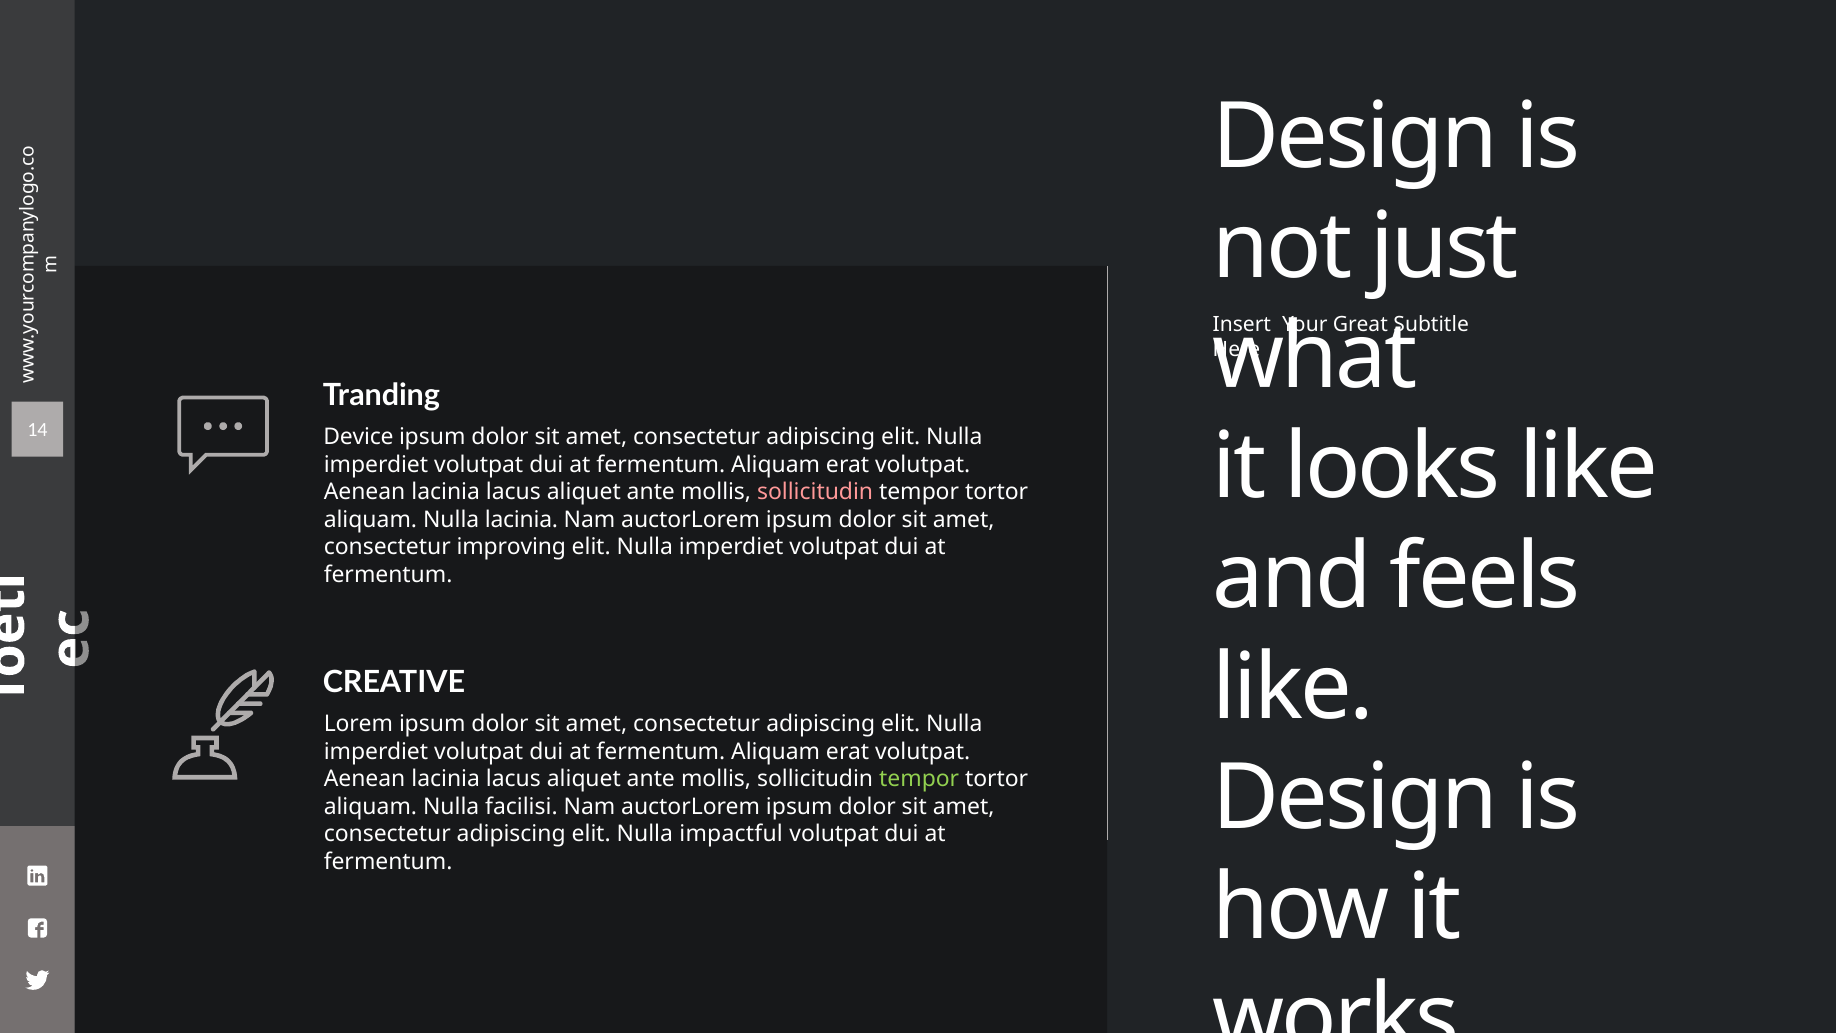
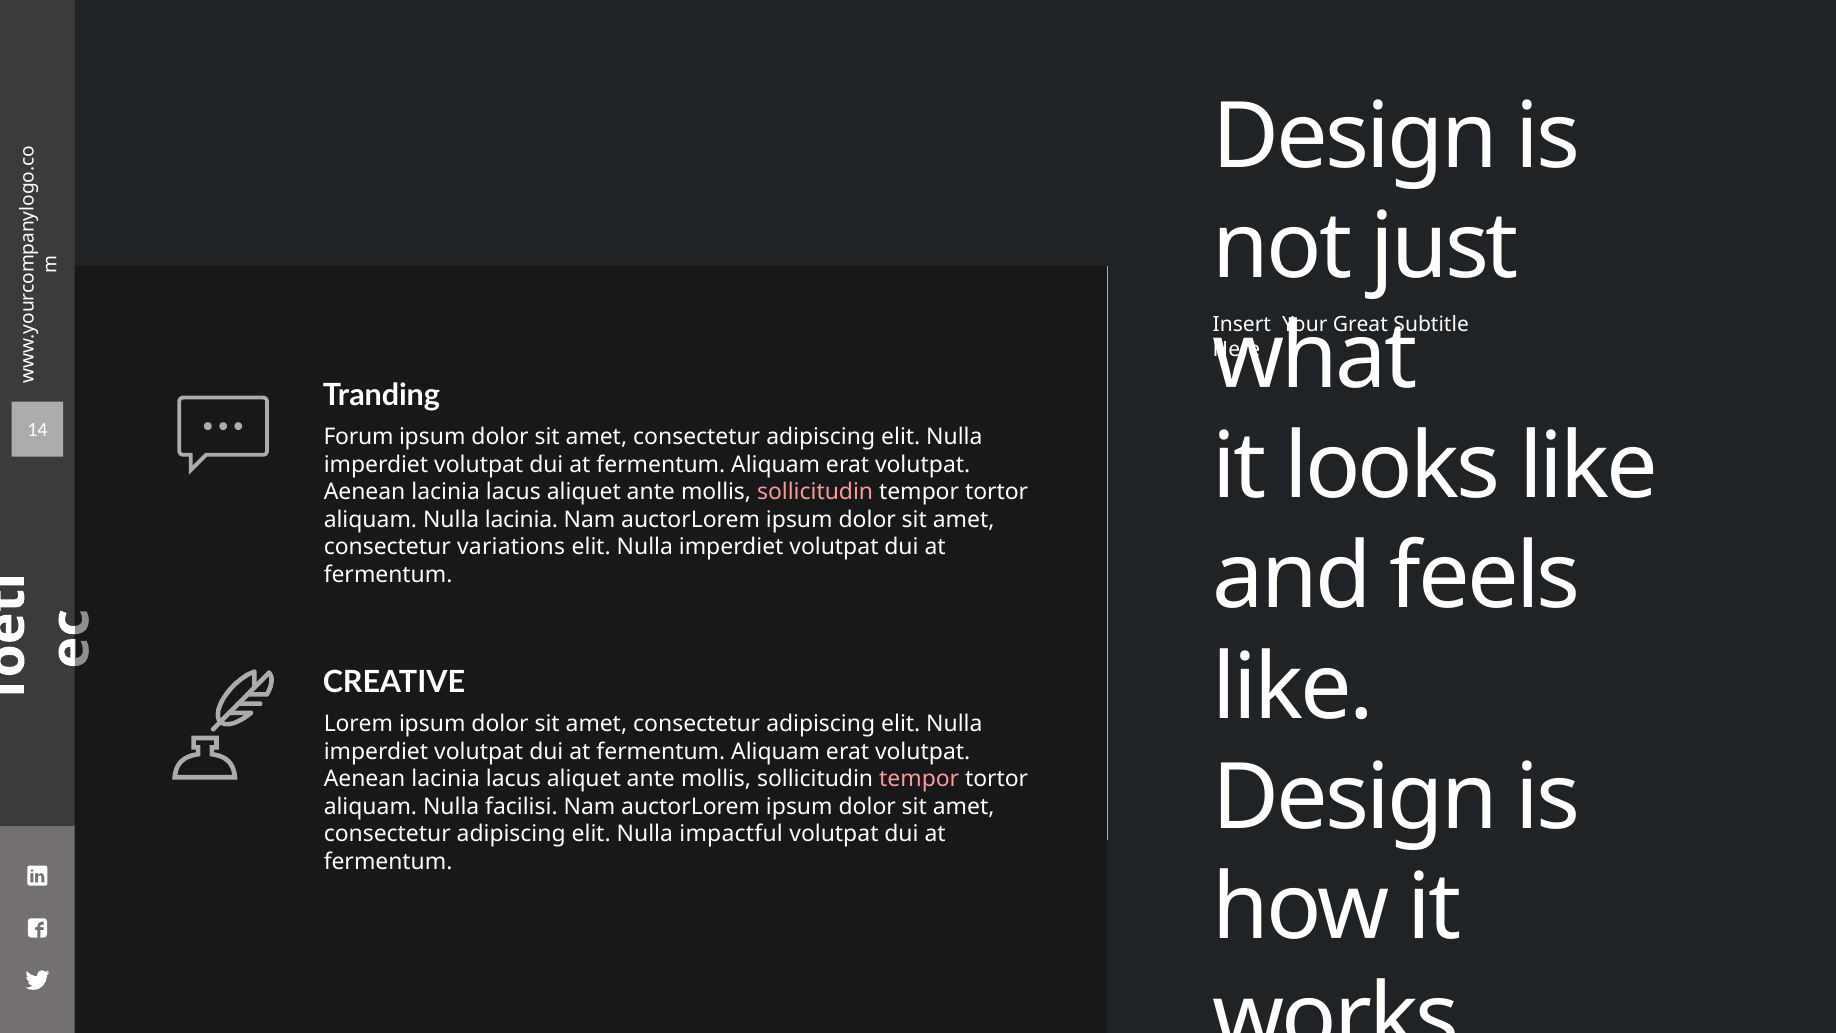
Device: Device -> Forum
improving: improving -> variations
tempor at (919, 779) colour: light green -> pink
